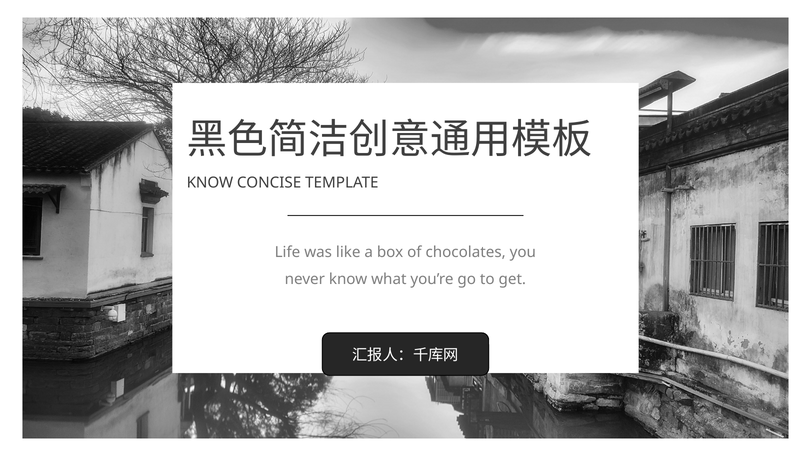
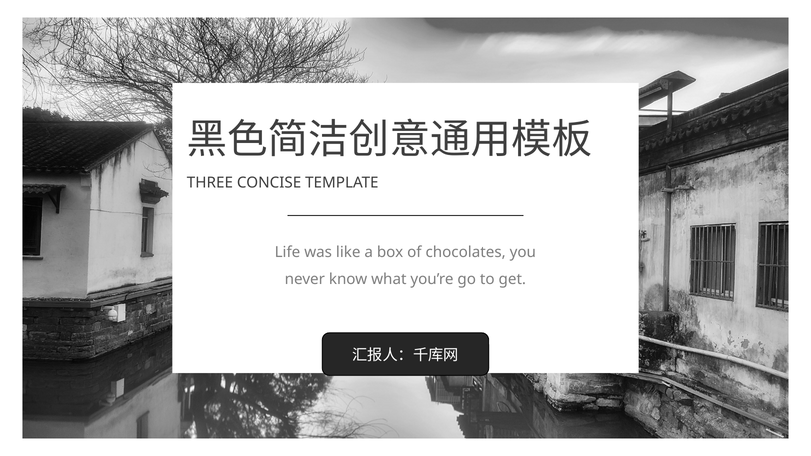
KNOW at (210, 183): KNOW -> THREE
